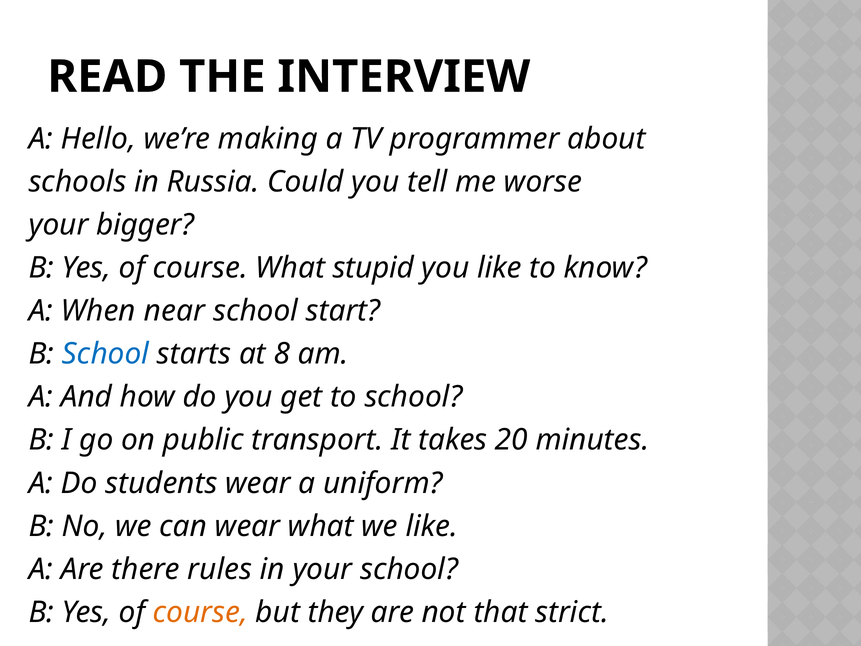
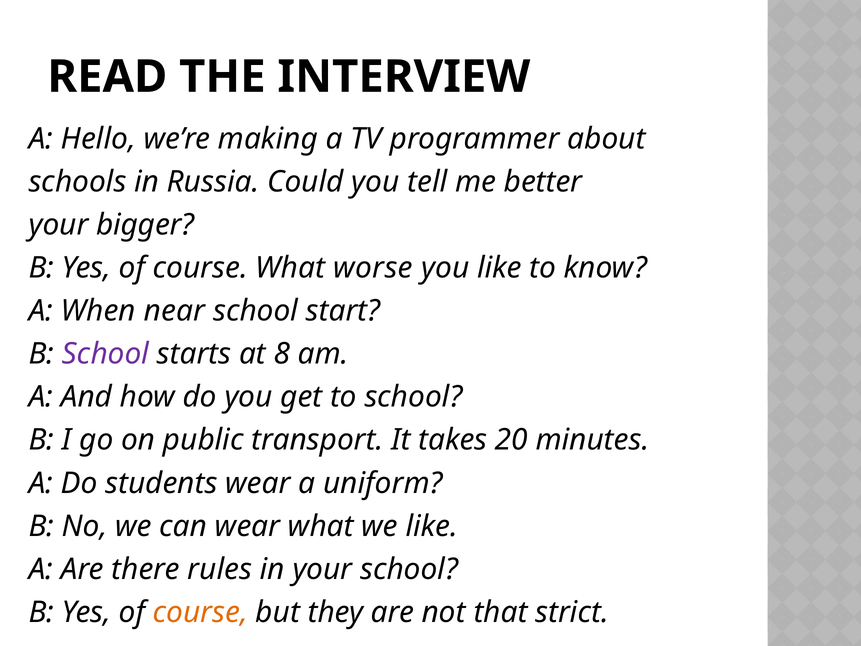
worse: worse -> better
stupid: stupid -> worse
School at (106, 354) colour: blue -> purple
